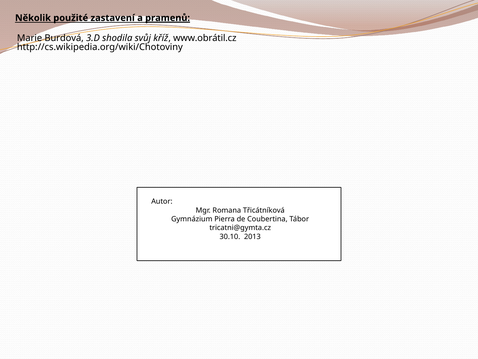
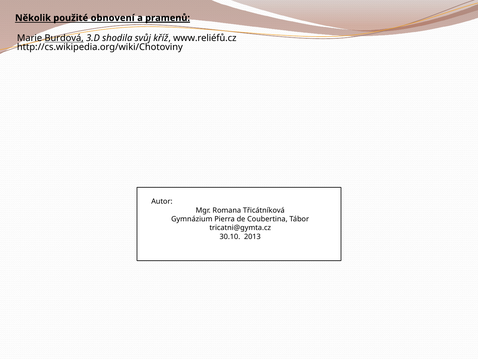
zastavení: zastavení -> obnovení
Burdová underline: none -> present
www.obrátil.cz: www.obrátil.cz -> www.reliéfů.cz
